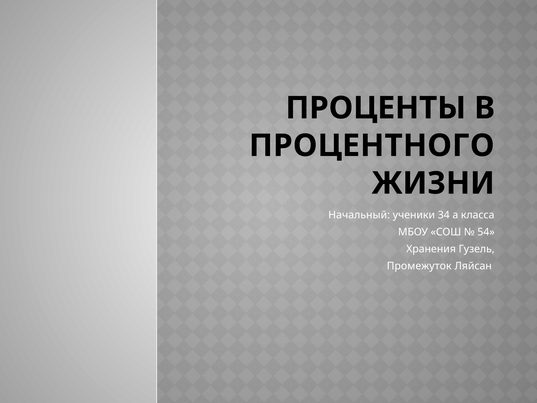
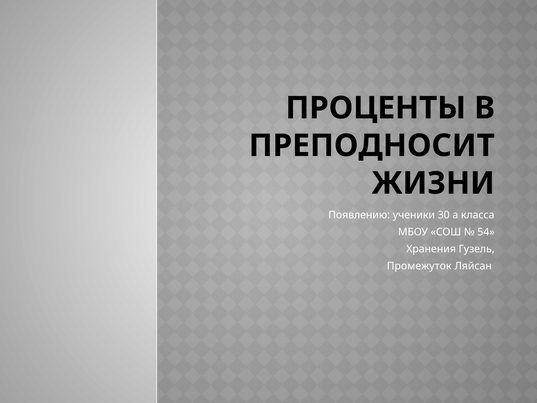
ПРОЦЕНТНОГО: ПРОЦЕНТНОГО -> ПРЕПОДНОСИТ
Начальный: Начальный -> Появлению
34: 34 -> 30
